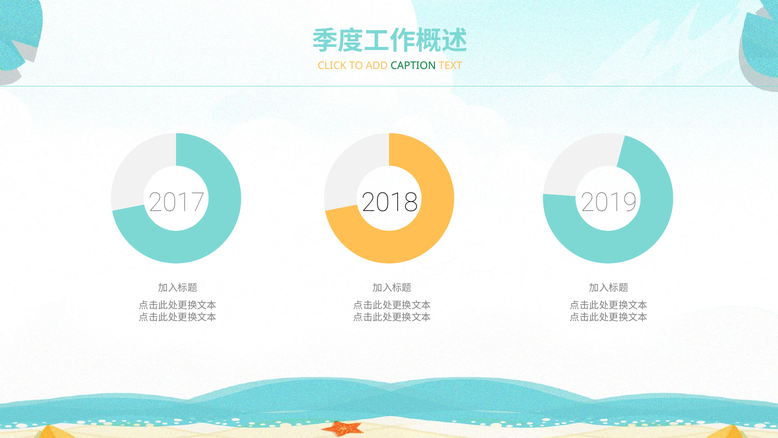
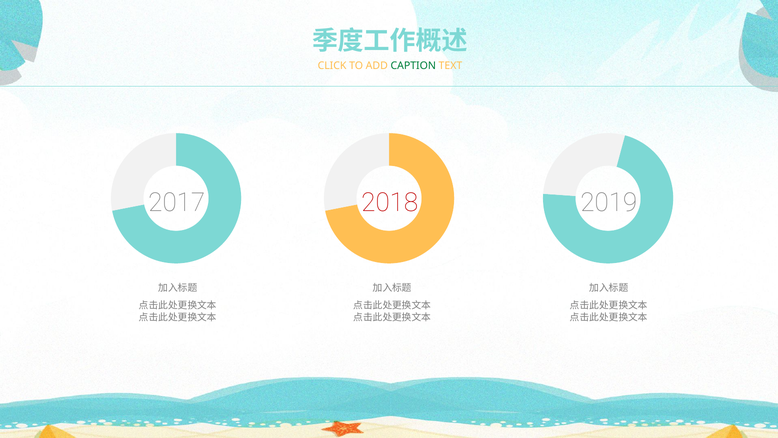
2018 colour: black -> red
